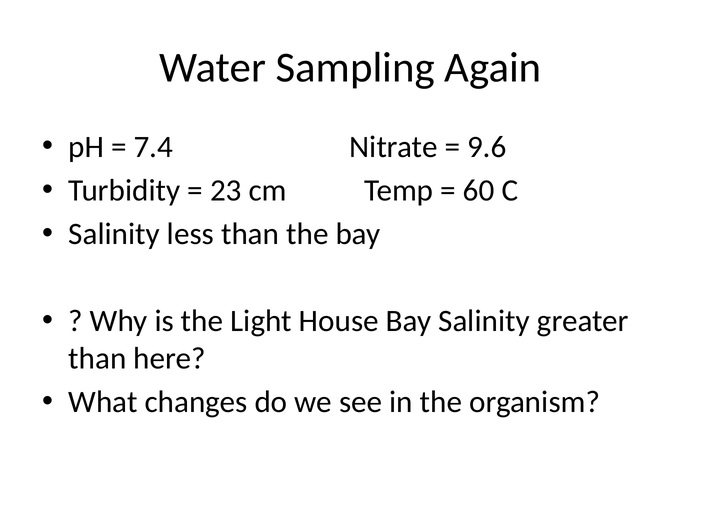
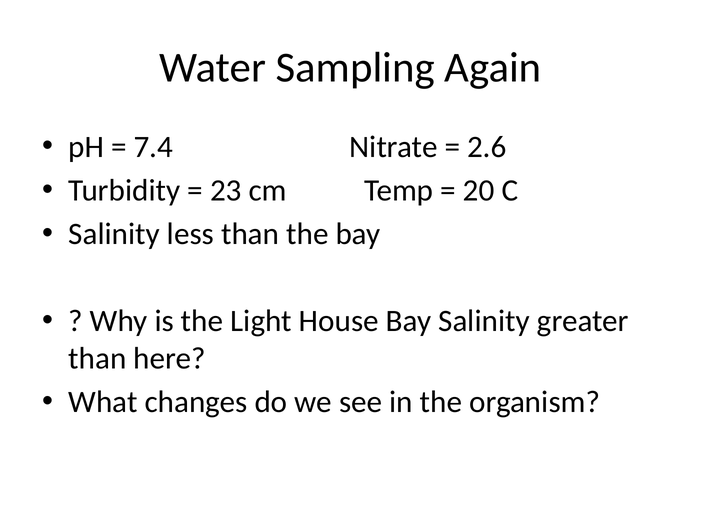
9.6: 9.6 -> 2.6
60: 60 -> 20
